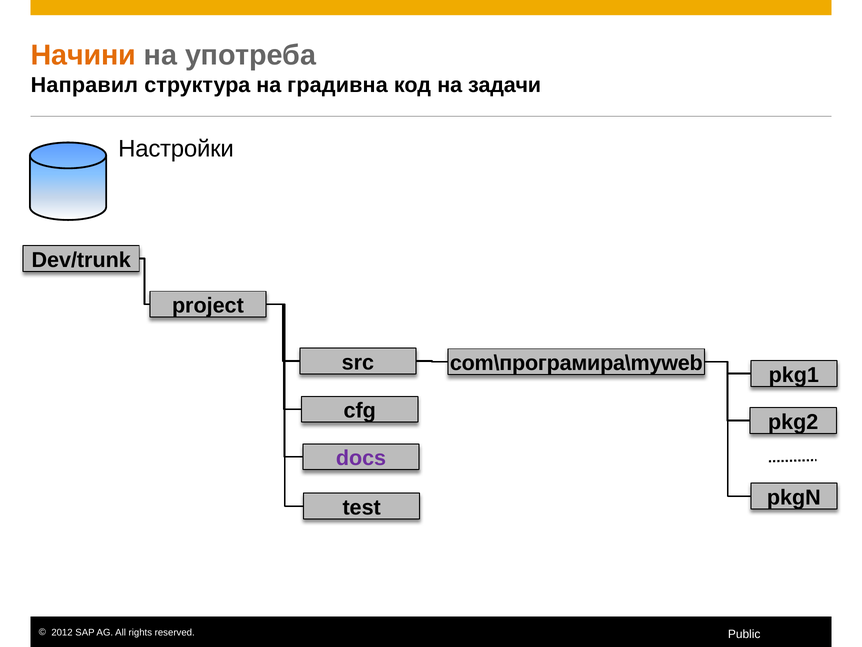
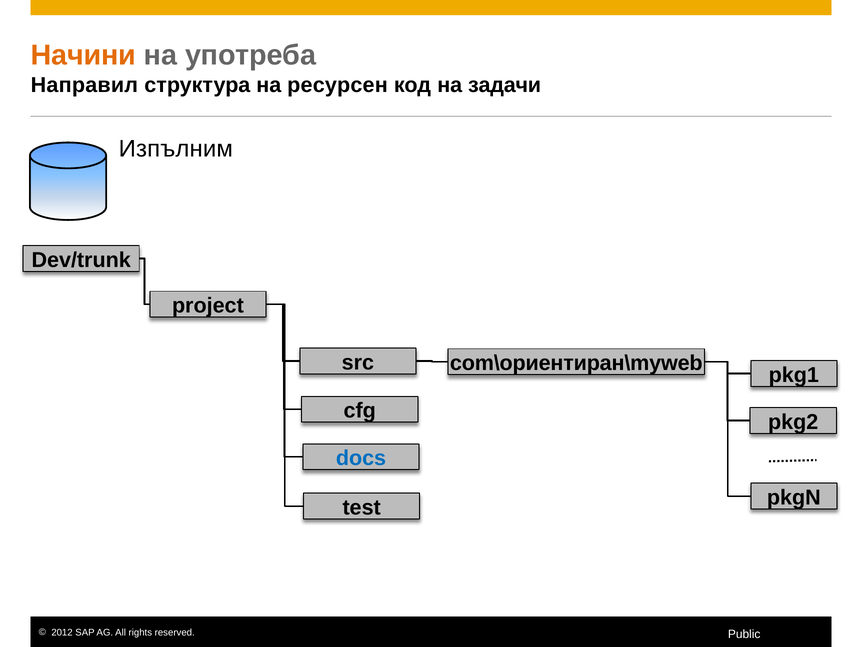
градивна: градивна -> ресурсен
Настройки: Настройки -> Изпълним
com\програмира\myweb: com\програмира\myweb -> com\ориентиран\myweb
docs colour: purple -> blue
